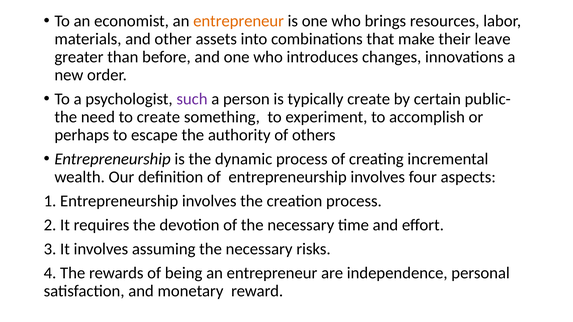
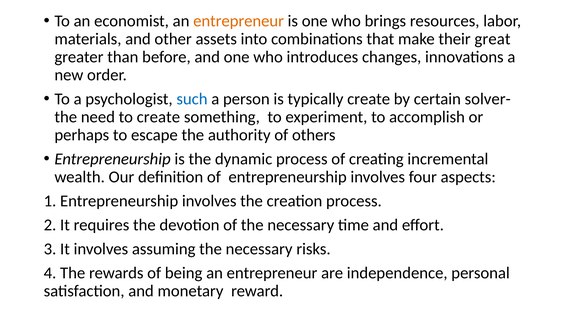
leave: leave -> great
such colour: purple -> blue
public-: public- -> solver-
